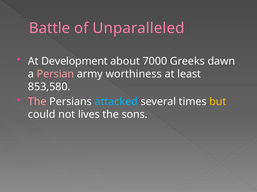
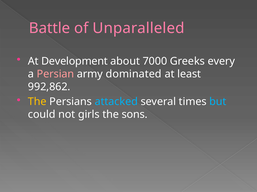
dawn: dawn -> every
worthiness: worthiness -> dominated
853,580: 853,580 -> 992,862
The at (37, 102) colour: pink -> yellow
but colour: yellow -> light blue
lives: lives -> girls
